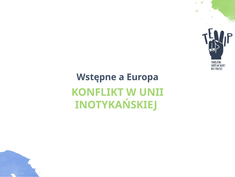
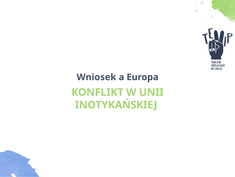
Wstępne: Wstępne -> Wniosek
